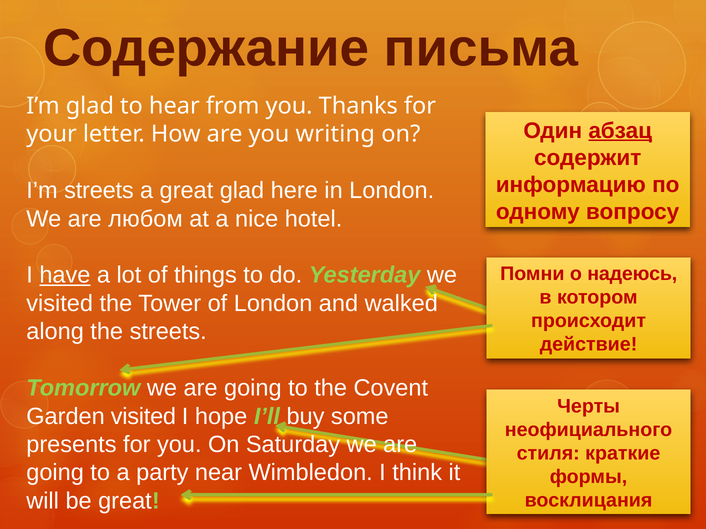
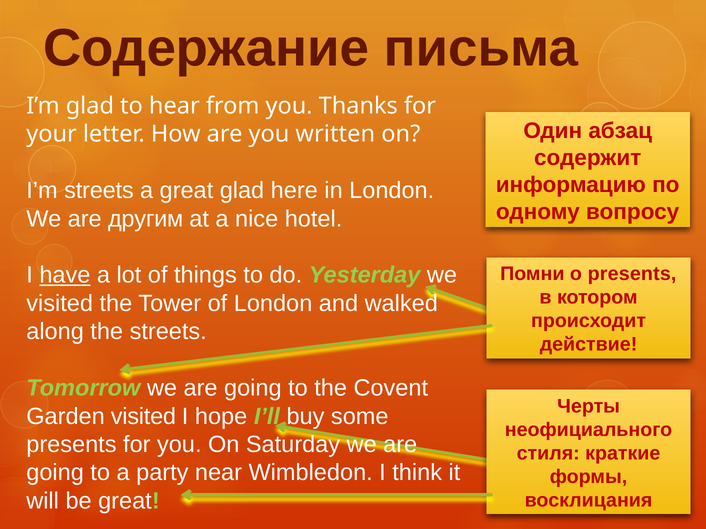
абзац underline: present -> none
writing: writing -> written
любом: любом -> другим
о надеюсь: надеюсь -> presents
